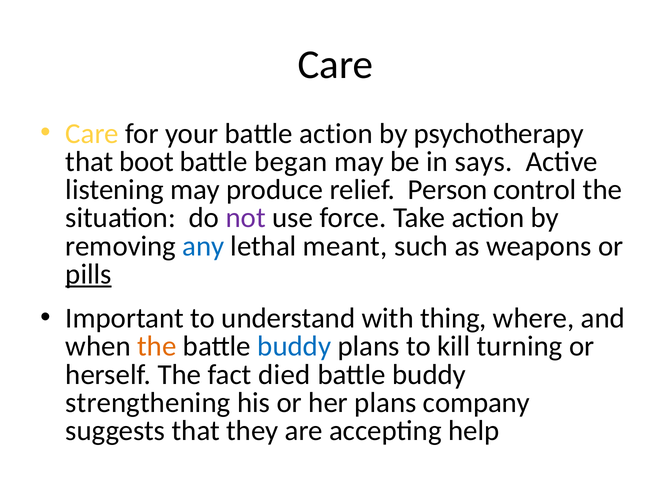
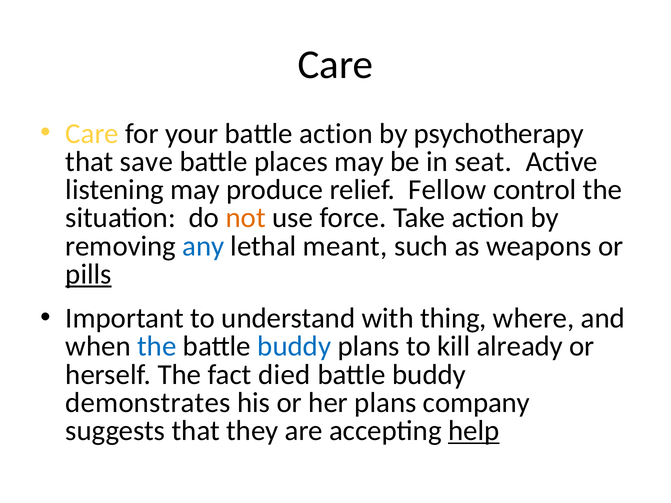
boot: boot -> save
began: began -> places
says: says -> seat
Person: Person -> Fellow
not colour: purple -> orange
the at (157, 347) colour: orange -> blue
turning: turning -> already
strengthening: strengthening -> demonstrates
help underline: none -> present
